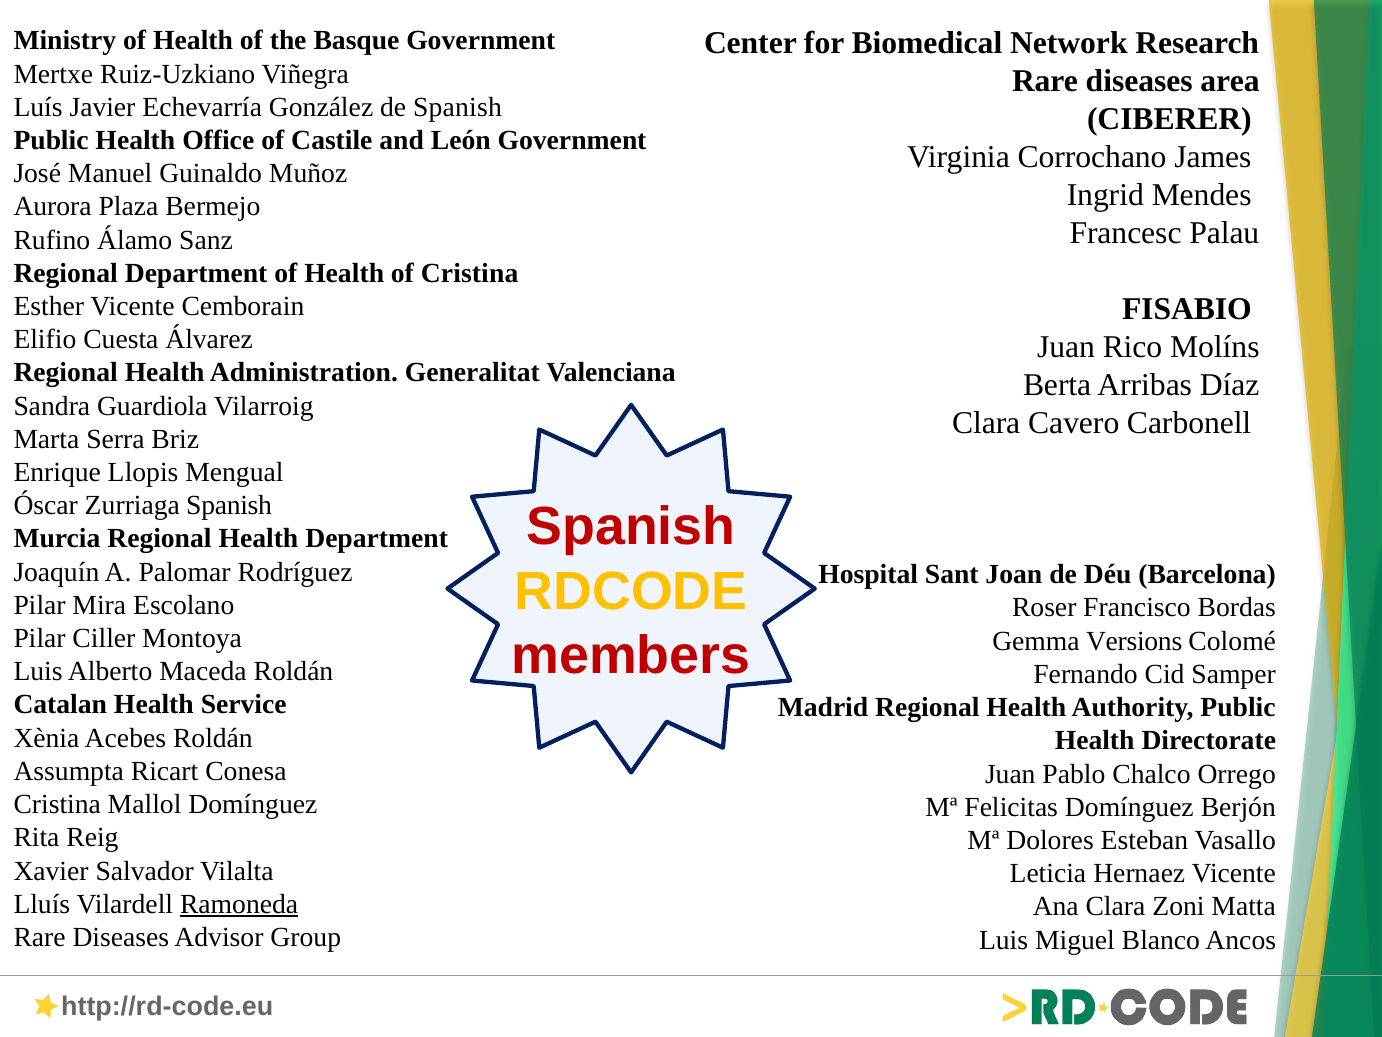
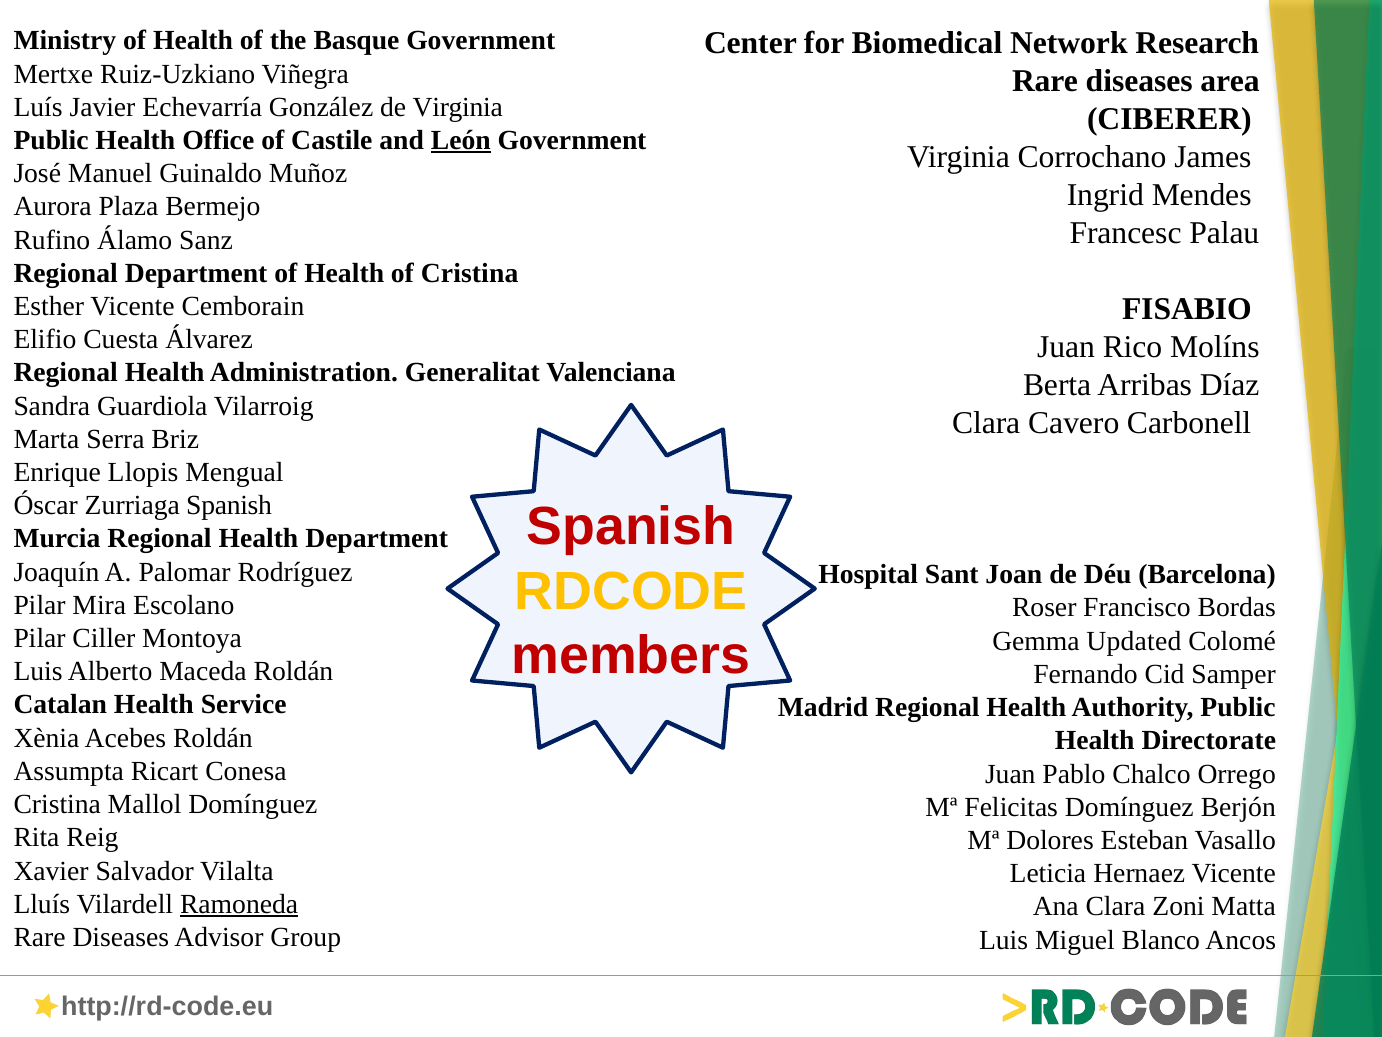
de Spanish: Spanish -> Virginia
León underline: none -> present
Versions: Versions -> Updated
